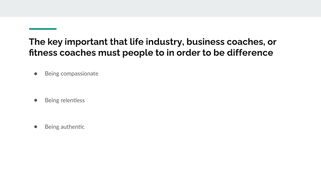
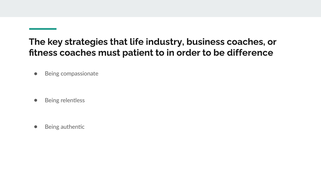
important: important -> strategies
people: people -> patient
